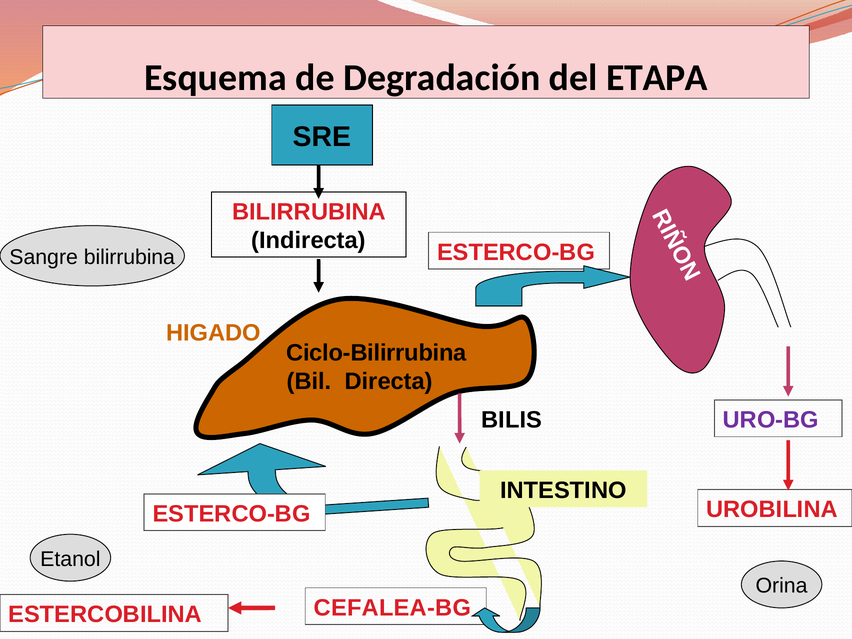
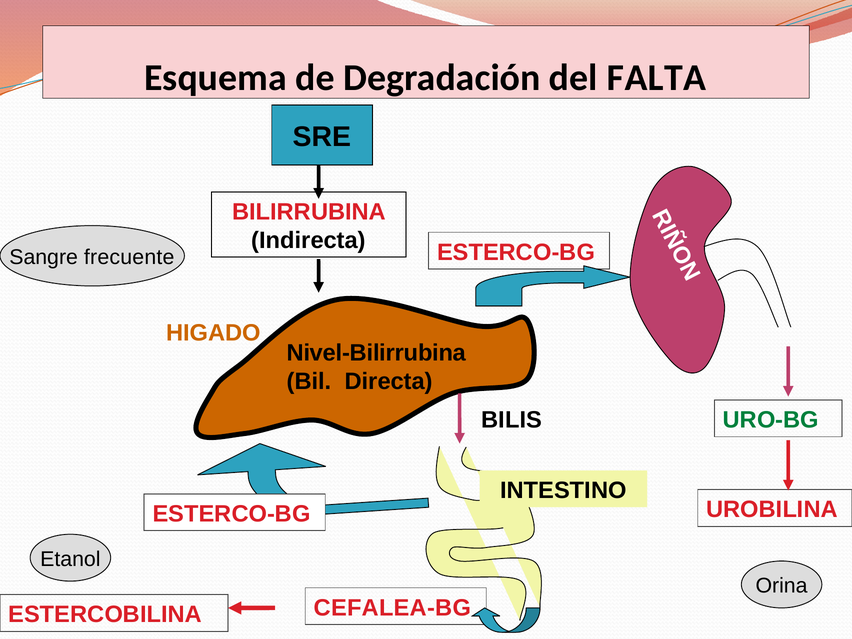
ETAPA: ETAPA -> FALTA
Sangre bilirrubina: bilirrubina -> frecuente
Ciclo-Bilirrubina: Ciclo-Bilirrubina -> Nivel-Bilirrubina
URO-BG colour: purple -> green
